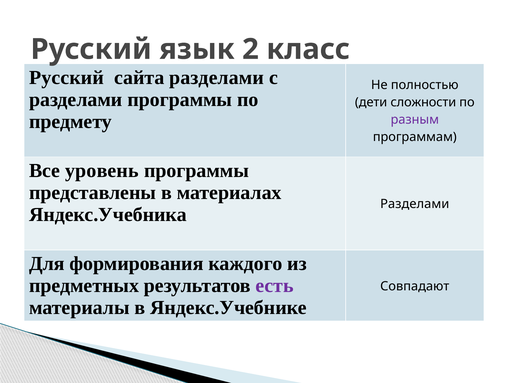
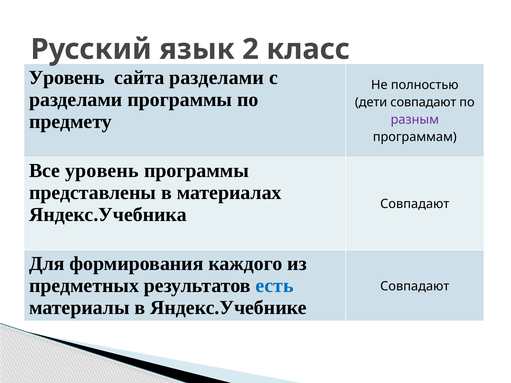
Русский at (67, 78): Русский -> Уровень
дети сложности: сложности -> совпадают
Яндекс.Учебника Разделами: Разделами -> Совпадают
есть colour: purple -> blue
